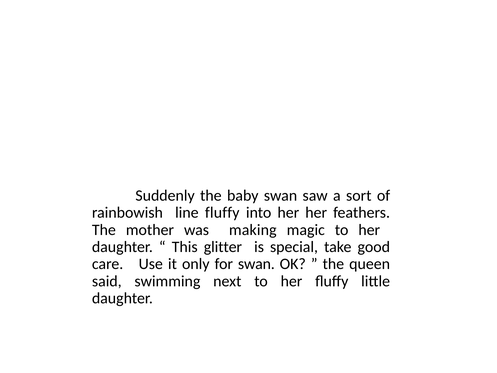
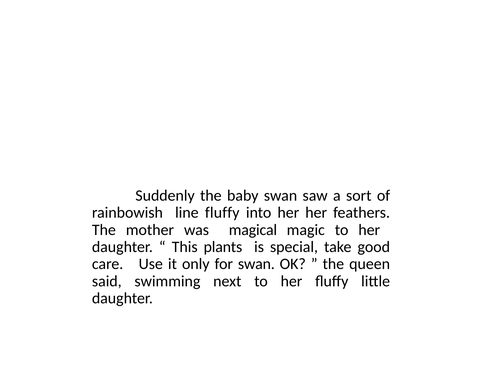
making: making -> magical
glitter: glitter -> plants
